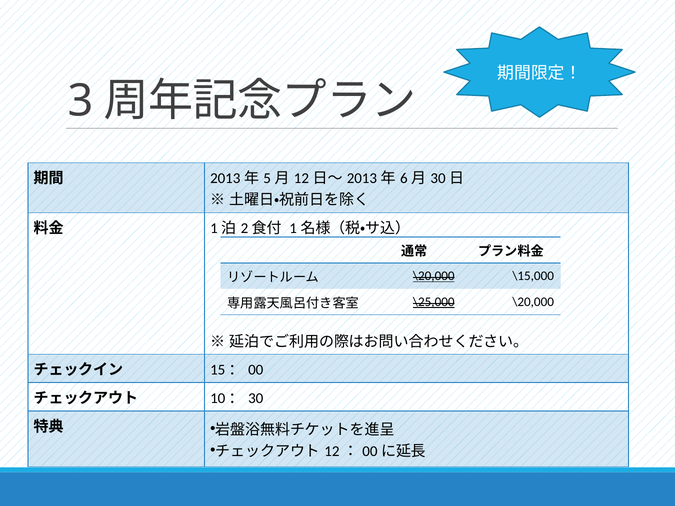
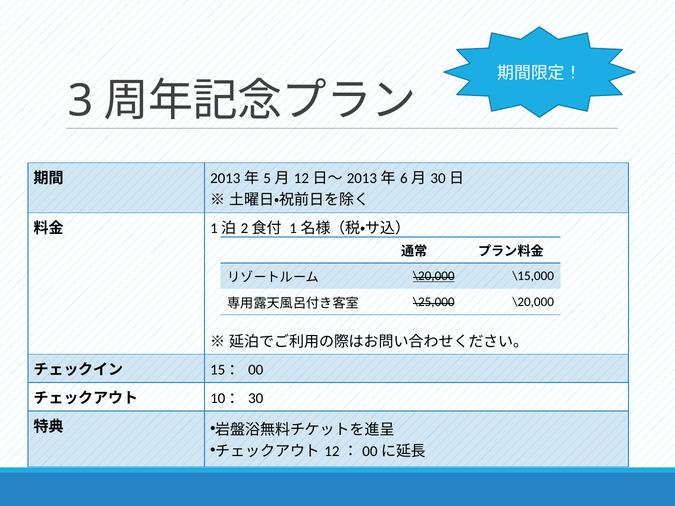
\25,000 underline: present -> none
